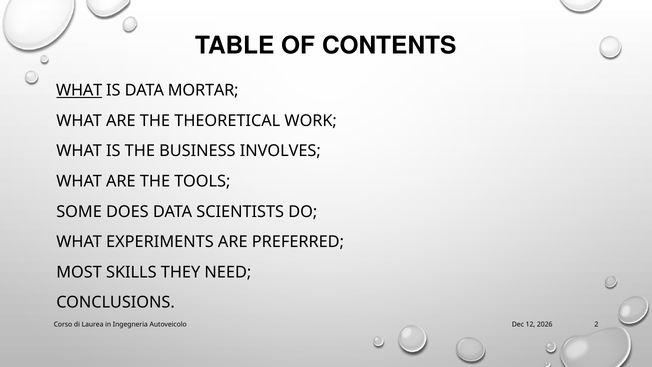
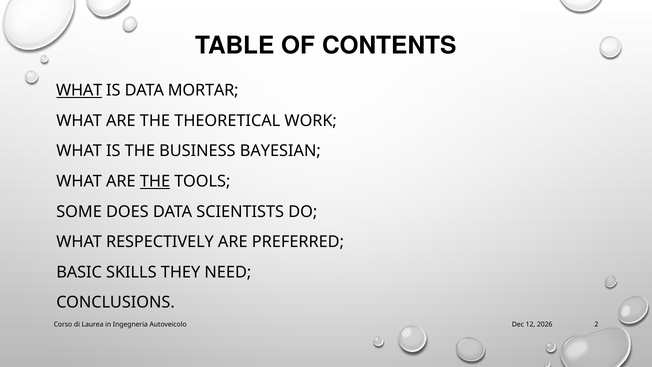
INVOLVES: INVOLVES -> BAYESIAN
THE at (155, 181) underline: none -> present
EXPERIMENTS: EXPERIMENTS -> RESPECTIVELY
MOST: MOST -> BASIC
